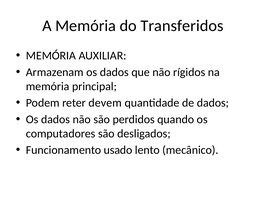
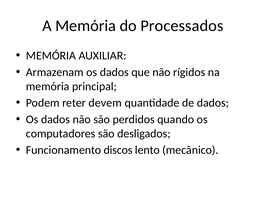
Transferidos: Transferidos -> Processados
usado: usado -> discos
